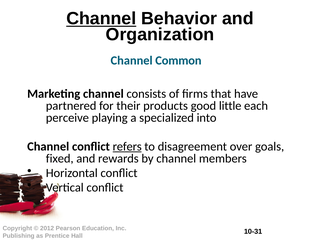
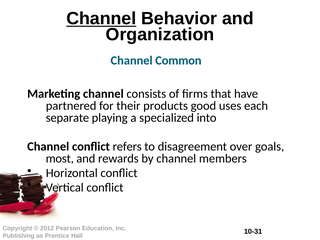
little: little -> uses
perceive: perceive -> separate
refers underline: present -> none
fixed: fixed -> most
